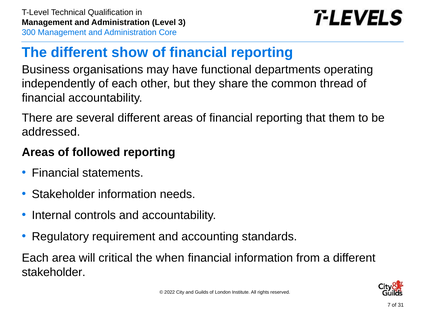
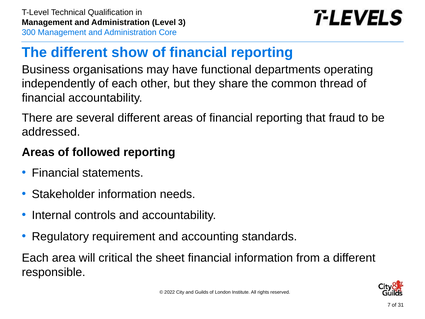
them: them -> fraud
when: when -> sheet
stakeholder at (54, 272): stakeholder -> responsible
